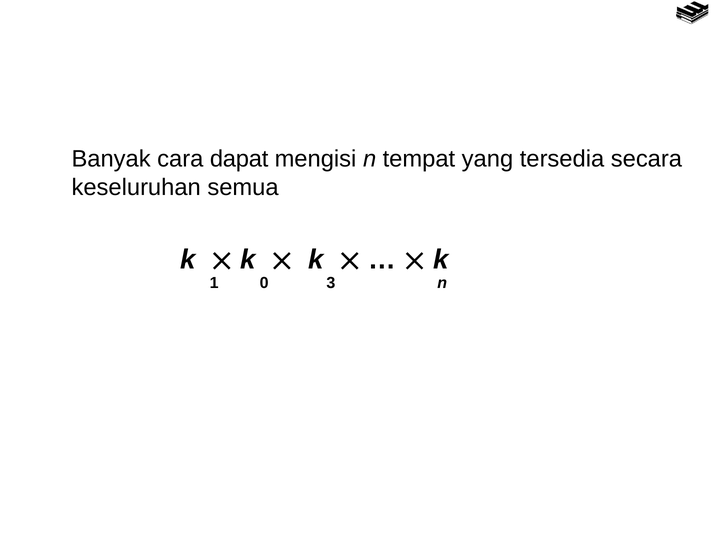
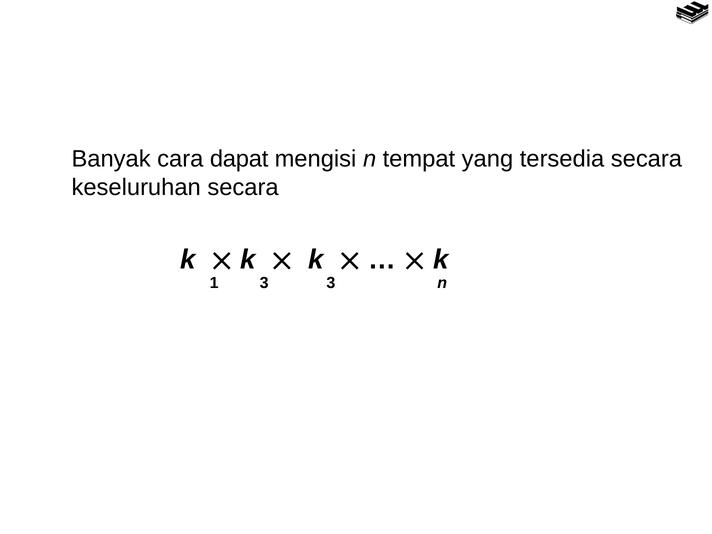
keseluruhan semua: semua -> secara
1 0: 0 -> 3
